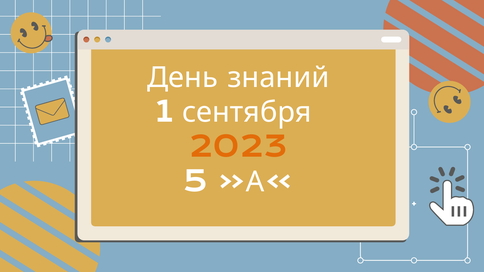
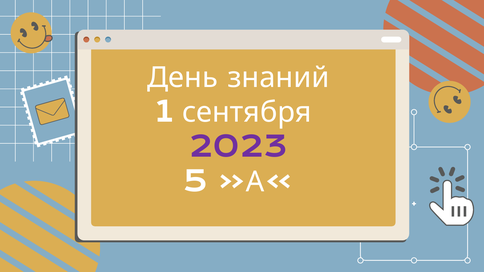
2023 colour: orange -> purple
